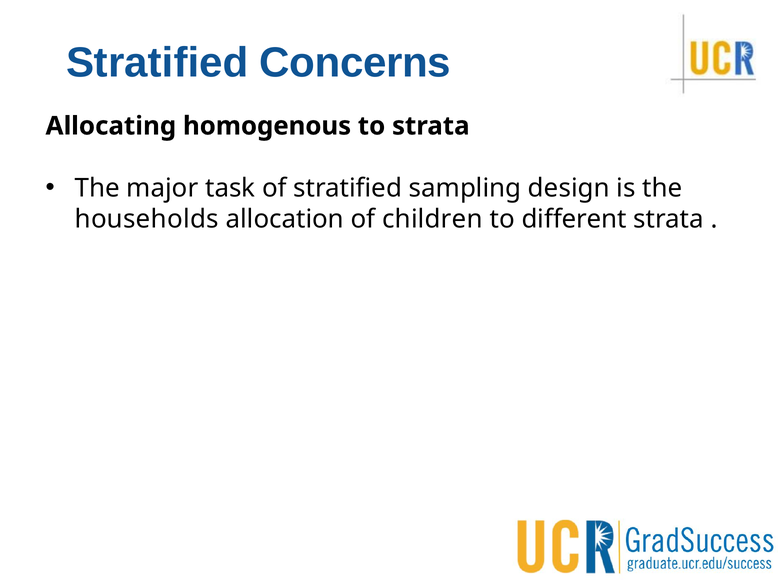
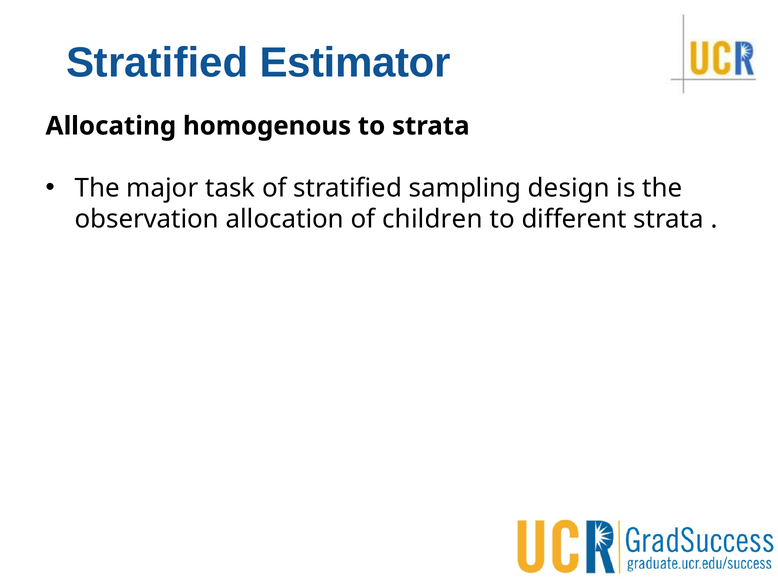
Concerns: Concerns -> Estimator
households: households -> observation
